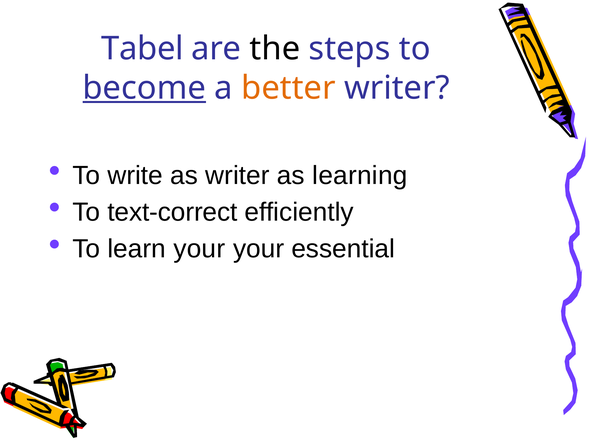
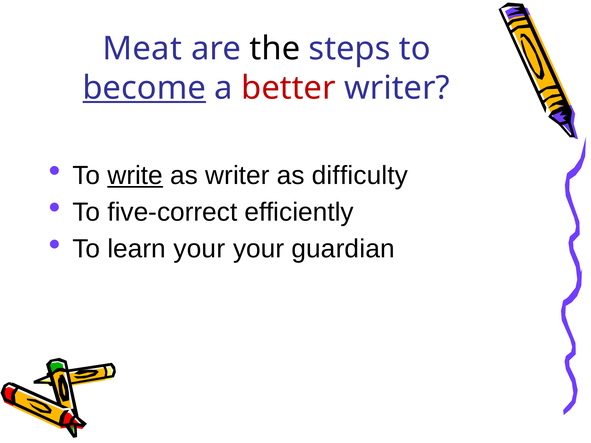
Tabel: Tabel -> Meat
better colour: orange -> red
write underline: none -> present
learning: learning -> difficulty
text-correct: text-correct -> five-correct
essential: essential -> guardian
